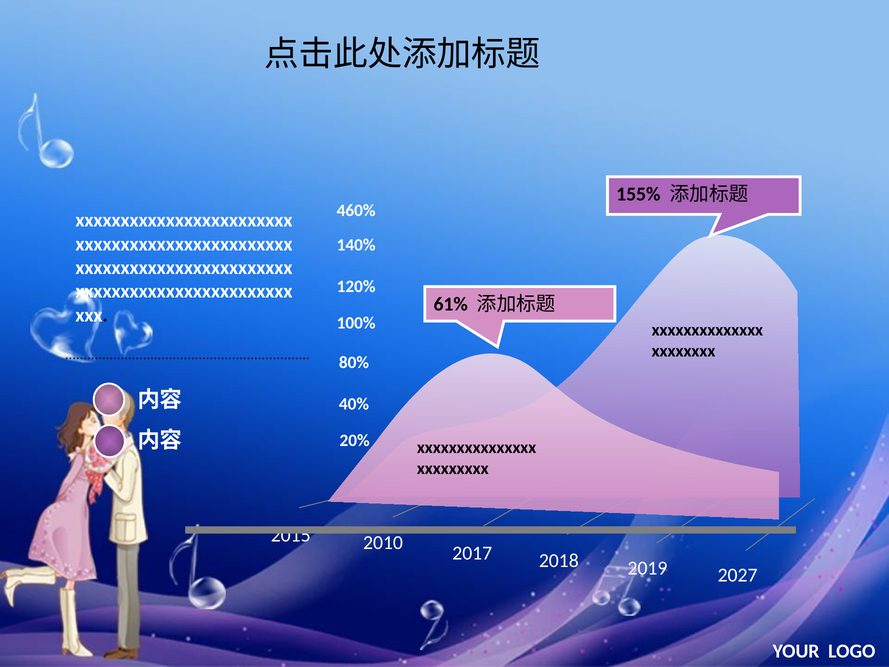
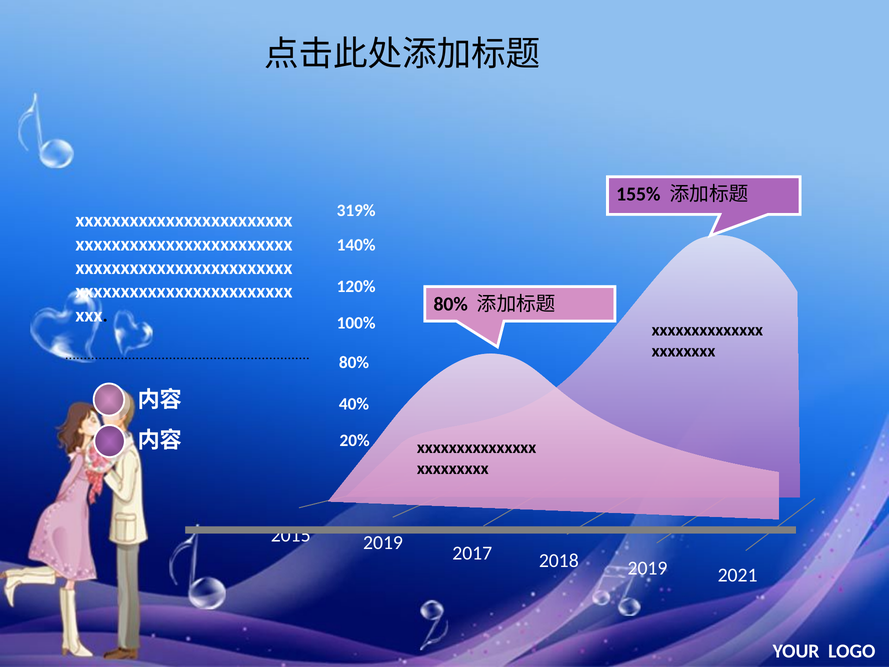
460%: 460% -> 319%
61% at (451, 304): 61% -> 80%
2010 at (383, 543): 2010 -> 2019
2027: 2027 -> 2021
